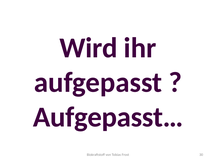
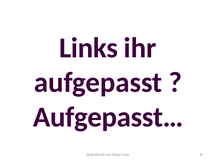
Wird: Wird -> Links
